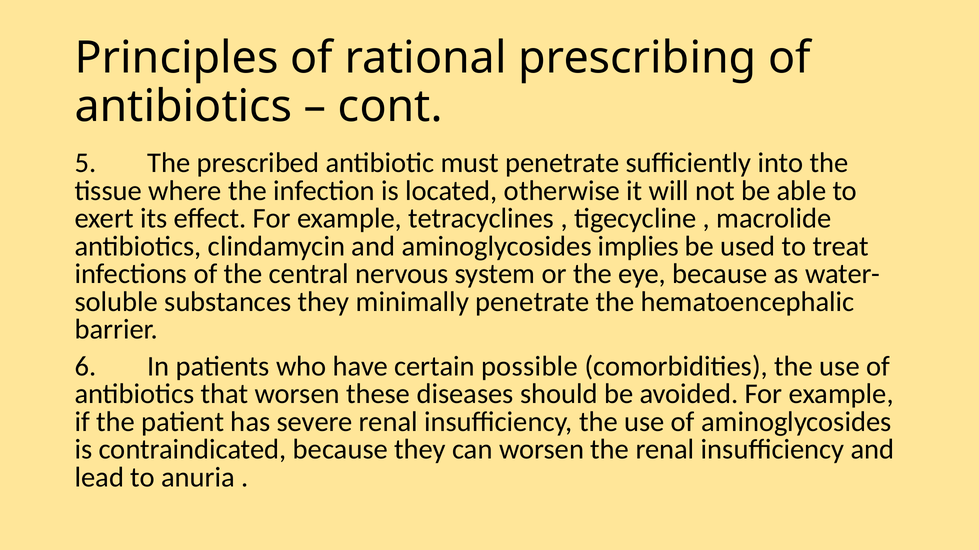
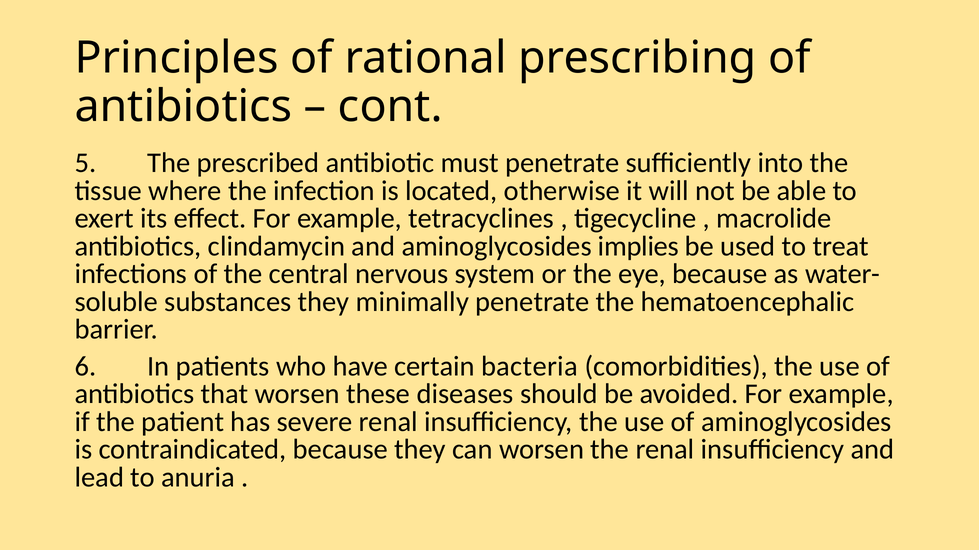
possible: possible -> bacteria
